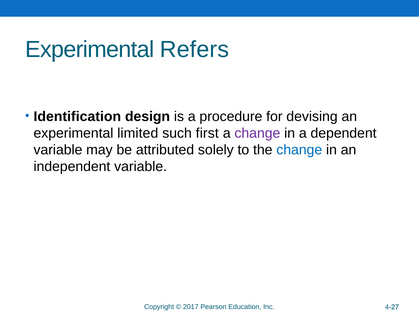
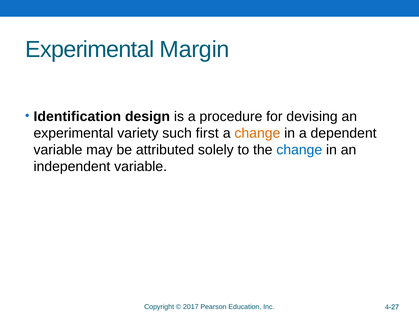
Refers: Refers -> Margin
limited: limited -> variety
change at (257, 133) colour: purple -> orange
